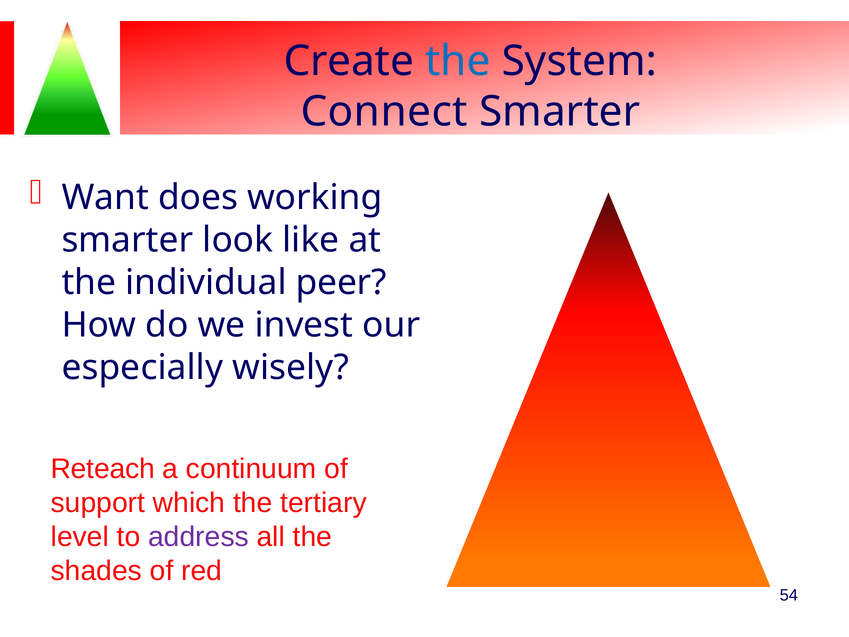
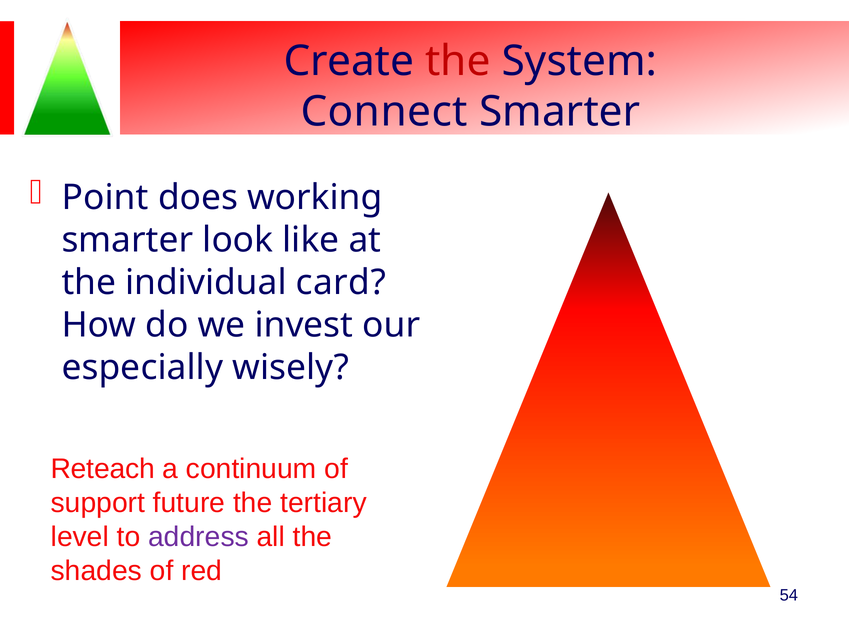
the at (458, 61) colour: blue -> red
Want: Want -> Point
peer: peer -> card
which: which -> future
